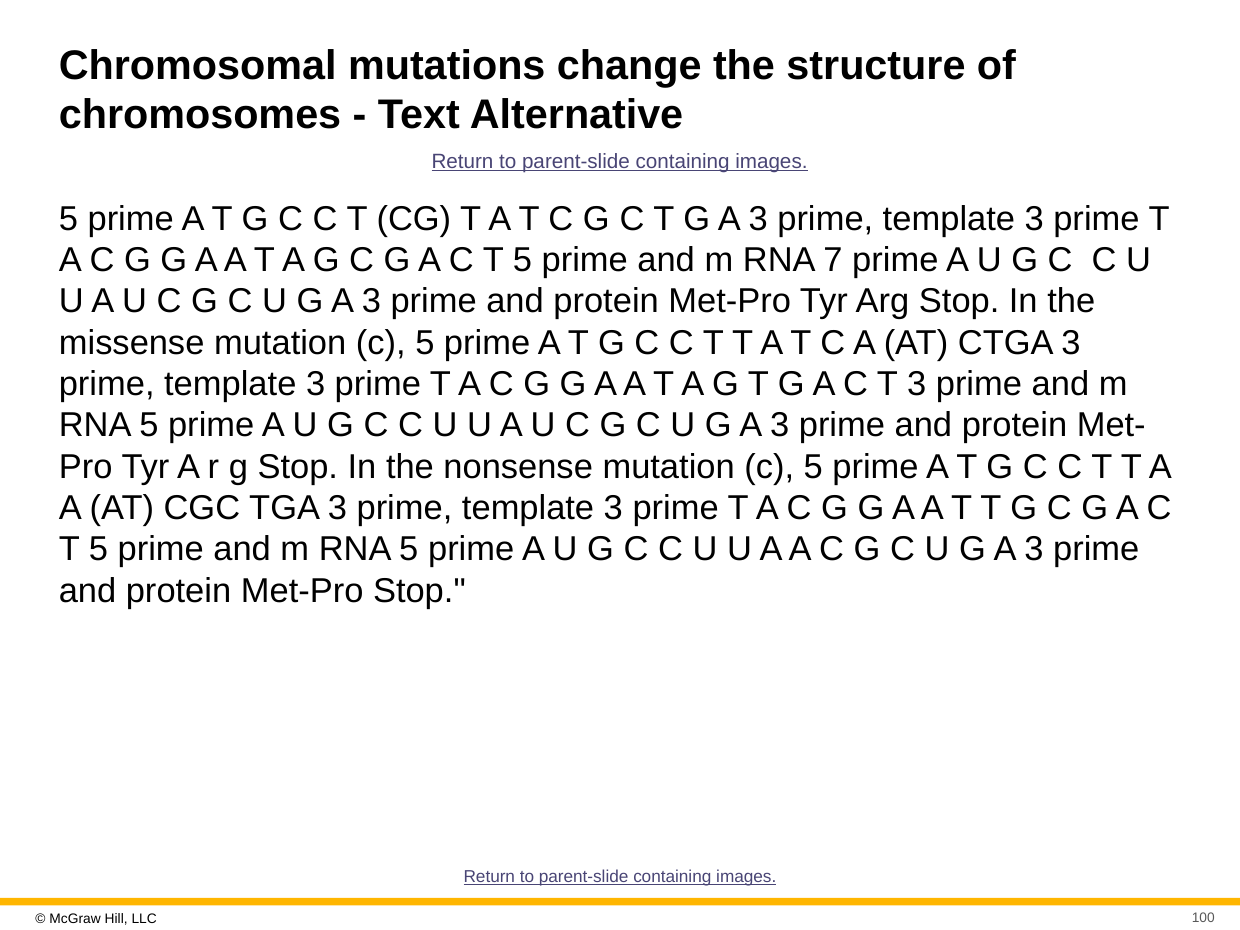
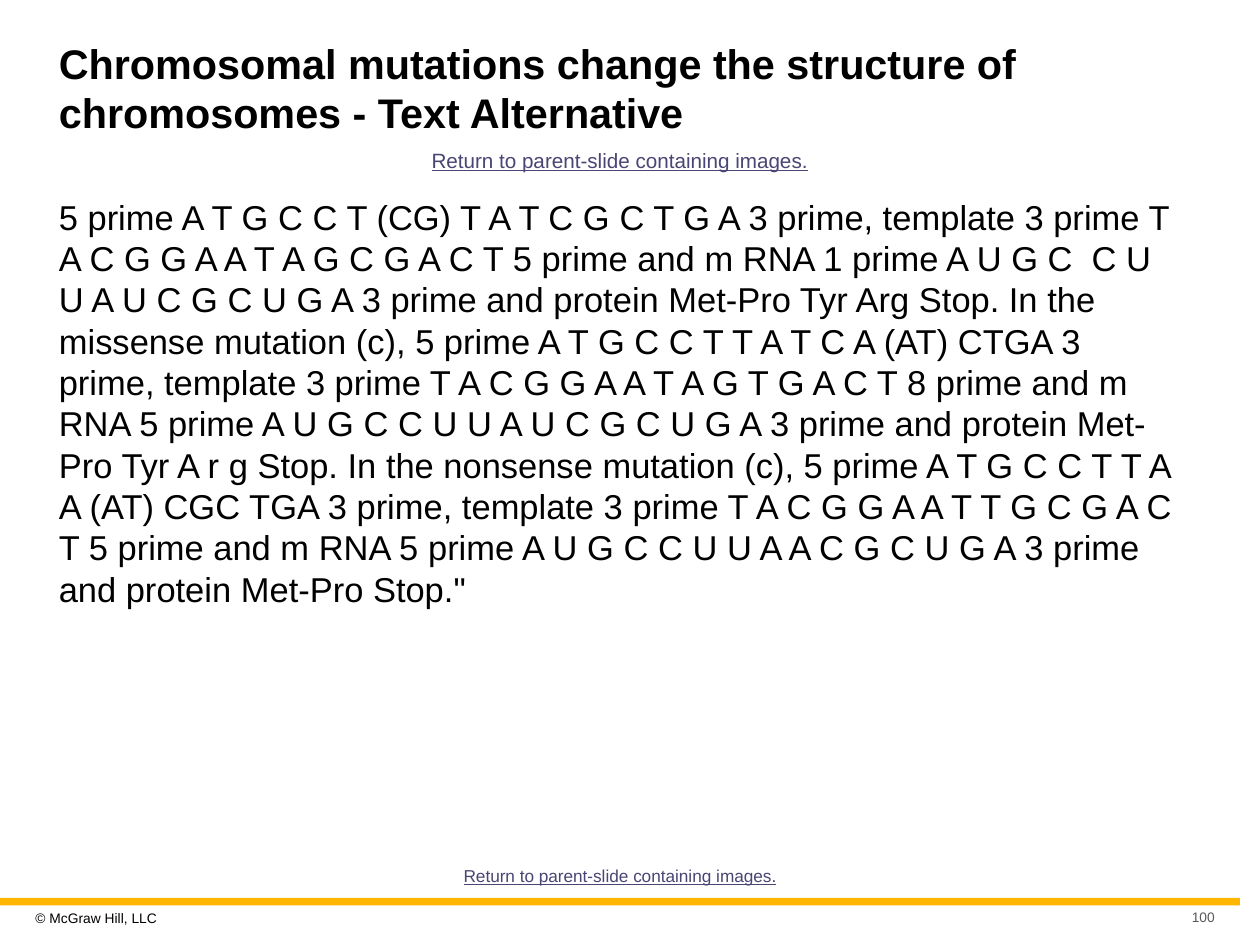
7: 7 -> 1
T 3: 3 -> 8
